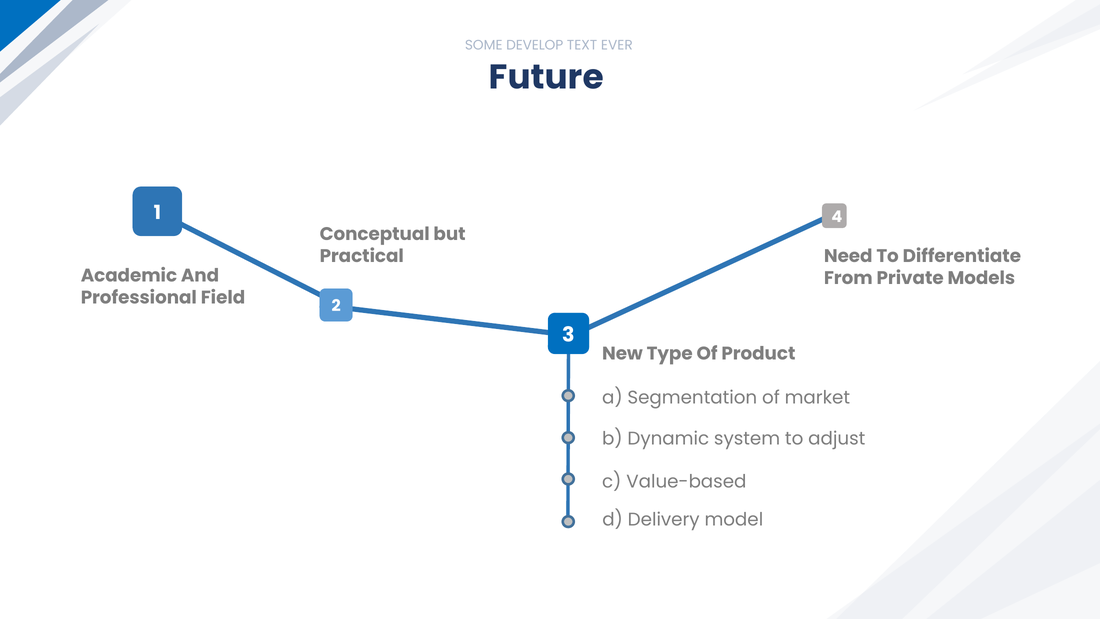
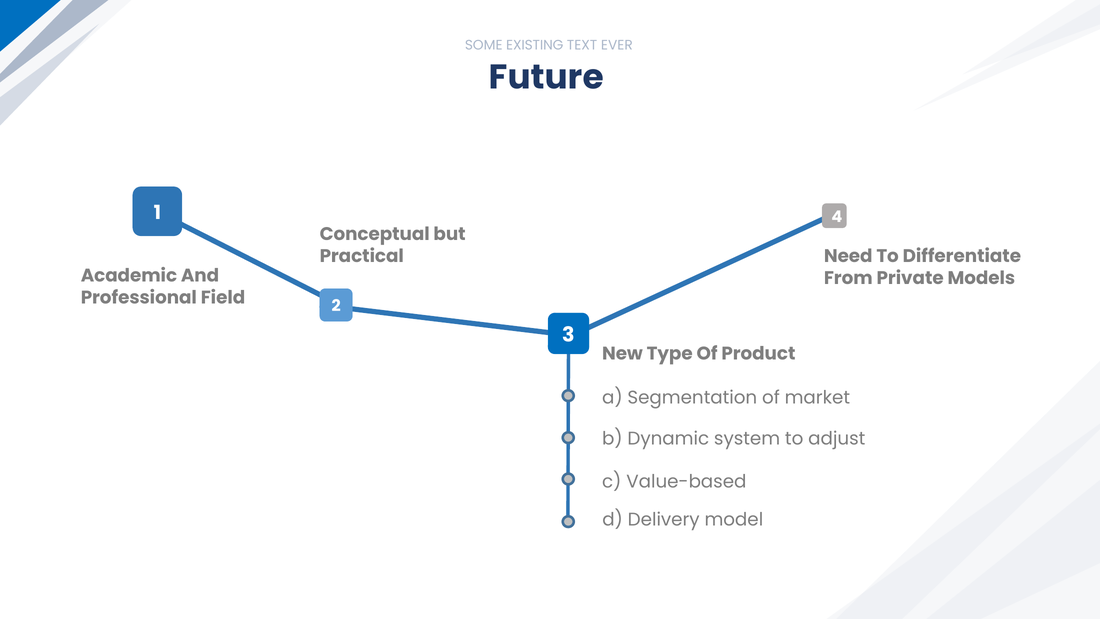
DEVELOP: DEVELOP -> EXISTING
